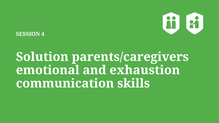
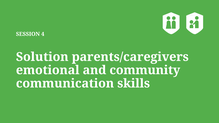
exhaustion: exhaustion -> community
